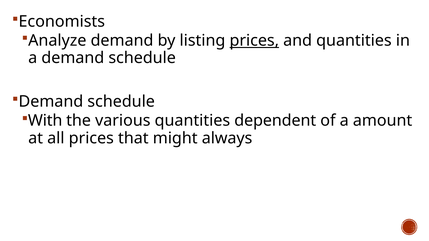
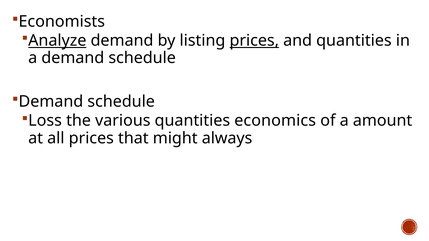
Analyze underline: none -> present
With: With -> Loss
dependent: dependent -> economics
